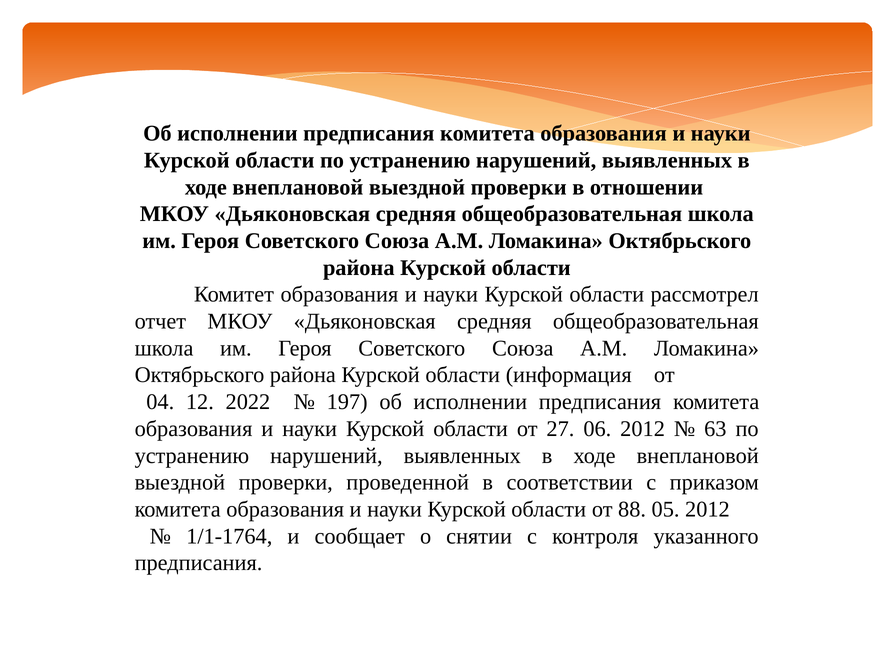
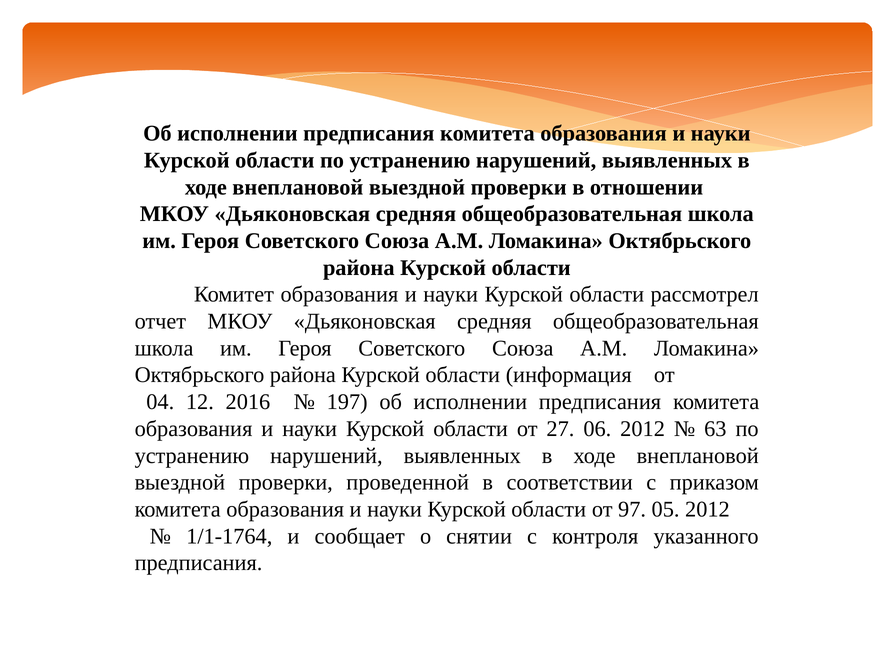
2022: 2022 -> 2016
88: 88 -> 97
